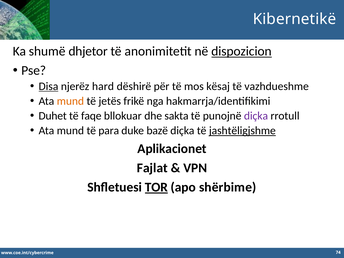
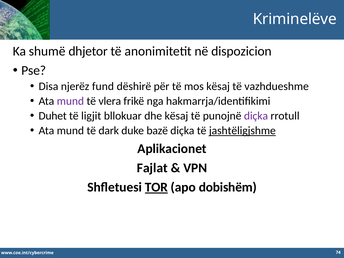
Kibernetikë: Kibernetikë -> Kriminelëve
dispozicion underline: present -> none
Disa underline: present -> none
hard: hard -> fund
mund at (70, 101) colour: orange -> purple
jetës: jetës -> vlera
faqe: faqe -> ligjit
dhe sakta: sakta -> kësaj
para: para -> dark
shërbime: shërbime -> dobishëm
